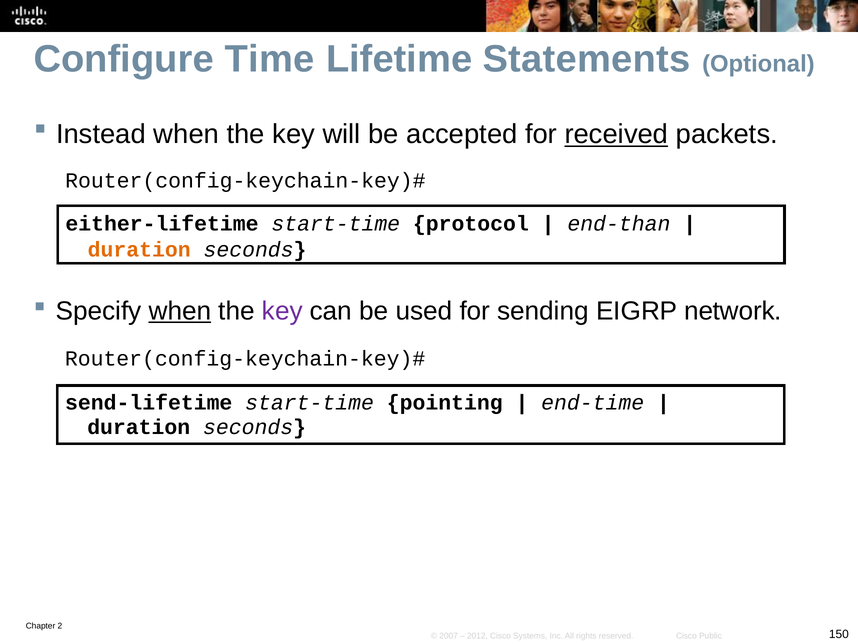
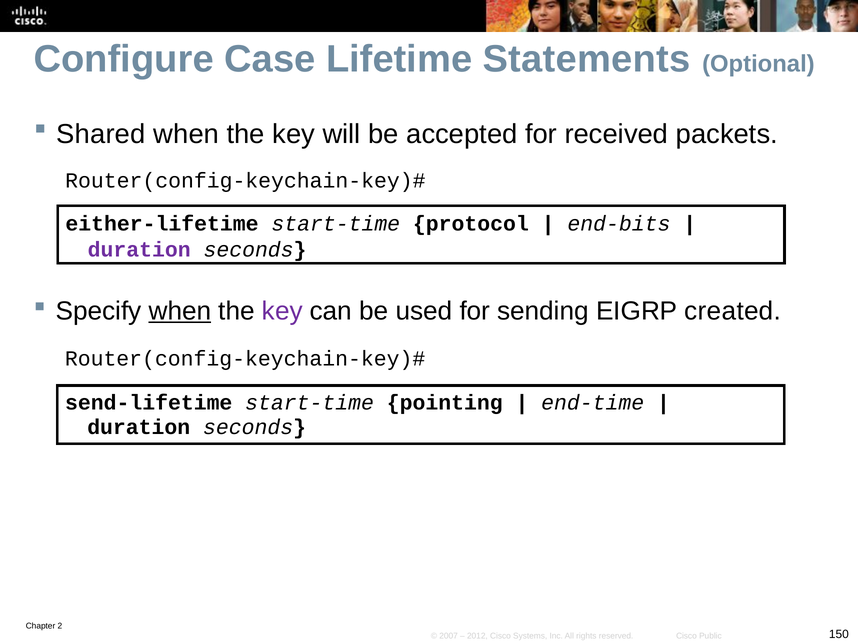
Time: Time -> Case
Instead: Instead -> Shared
received underline: present -> none
end-than: end-than -> end-bits
duration at (139, 249) colour: orange -> purple
network: network -> created
